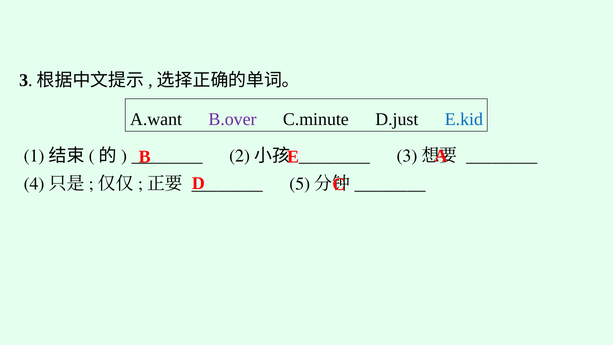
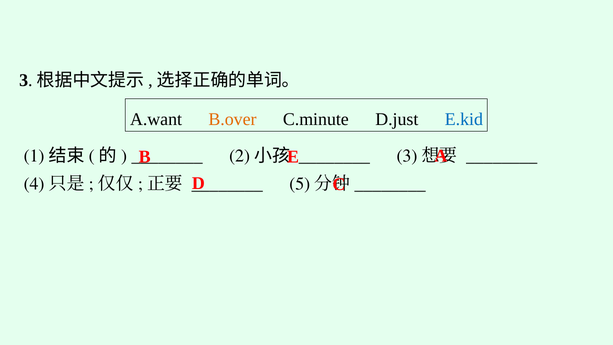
B.over colour: purple -> orange
